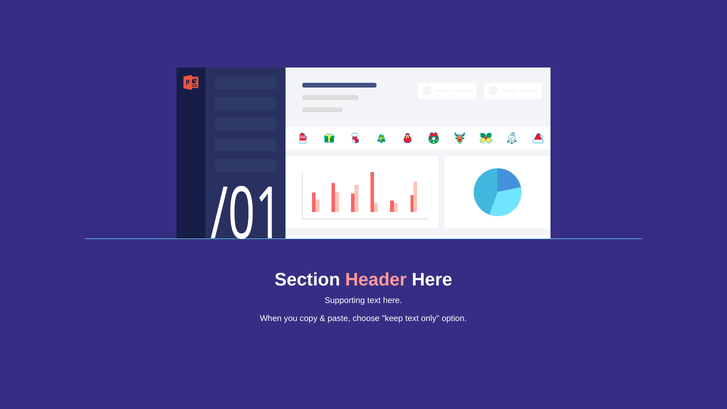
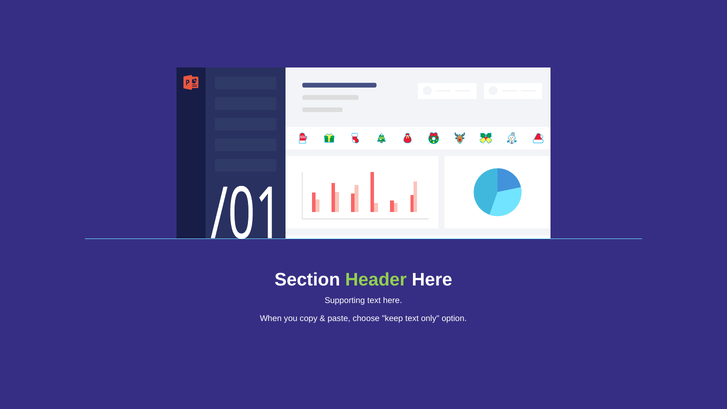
Header colour: pink -> light green
